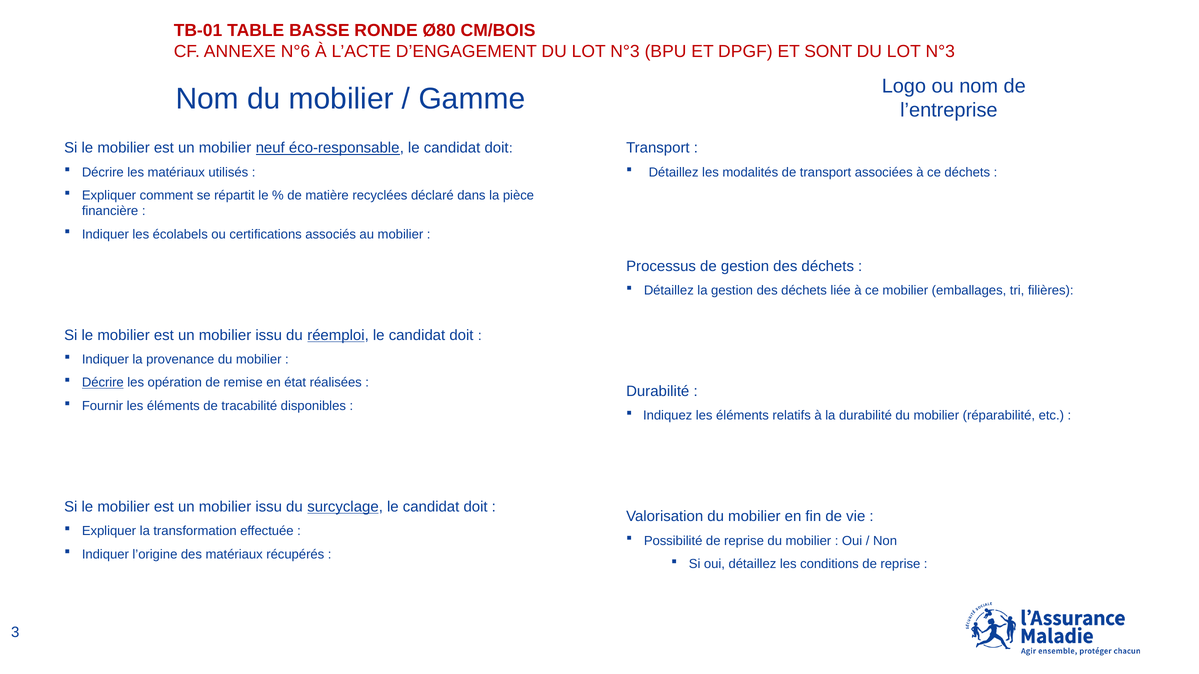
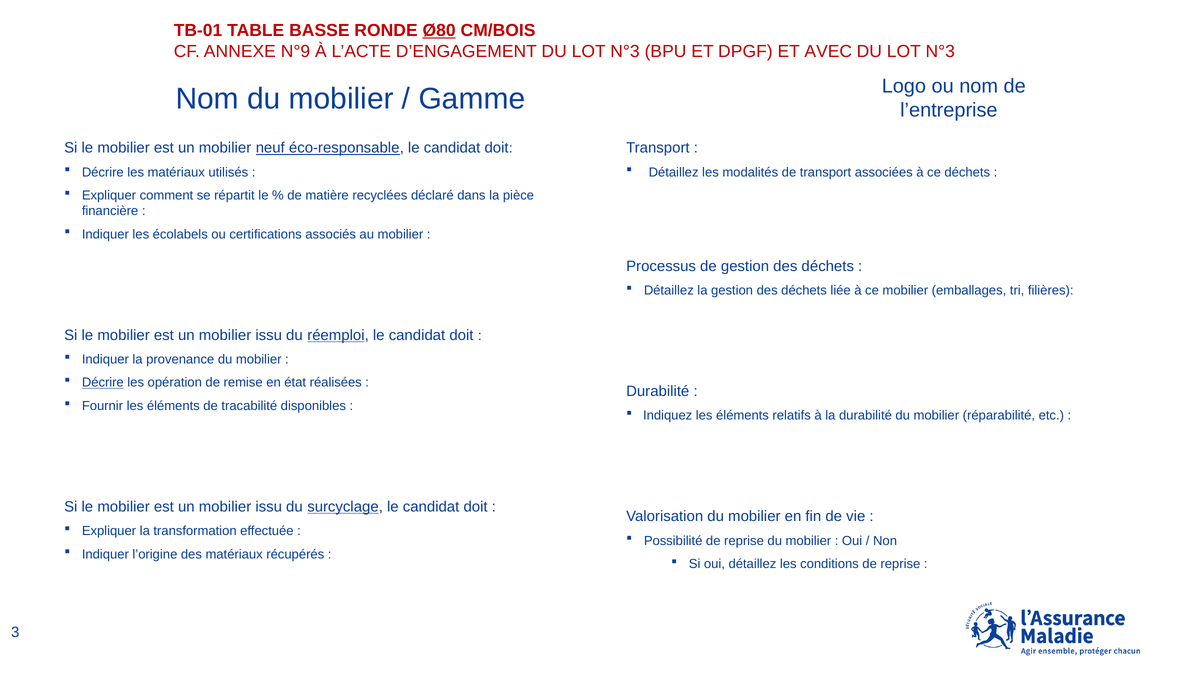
Ø80 underline: none -> present
N°6: N°6 -> N°9
SONT: SONT -> AVEC
